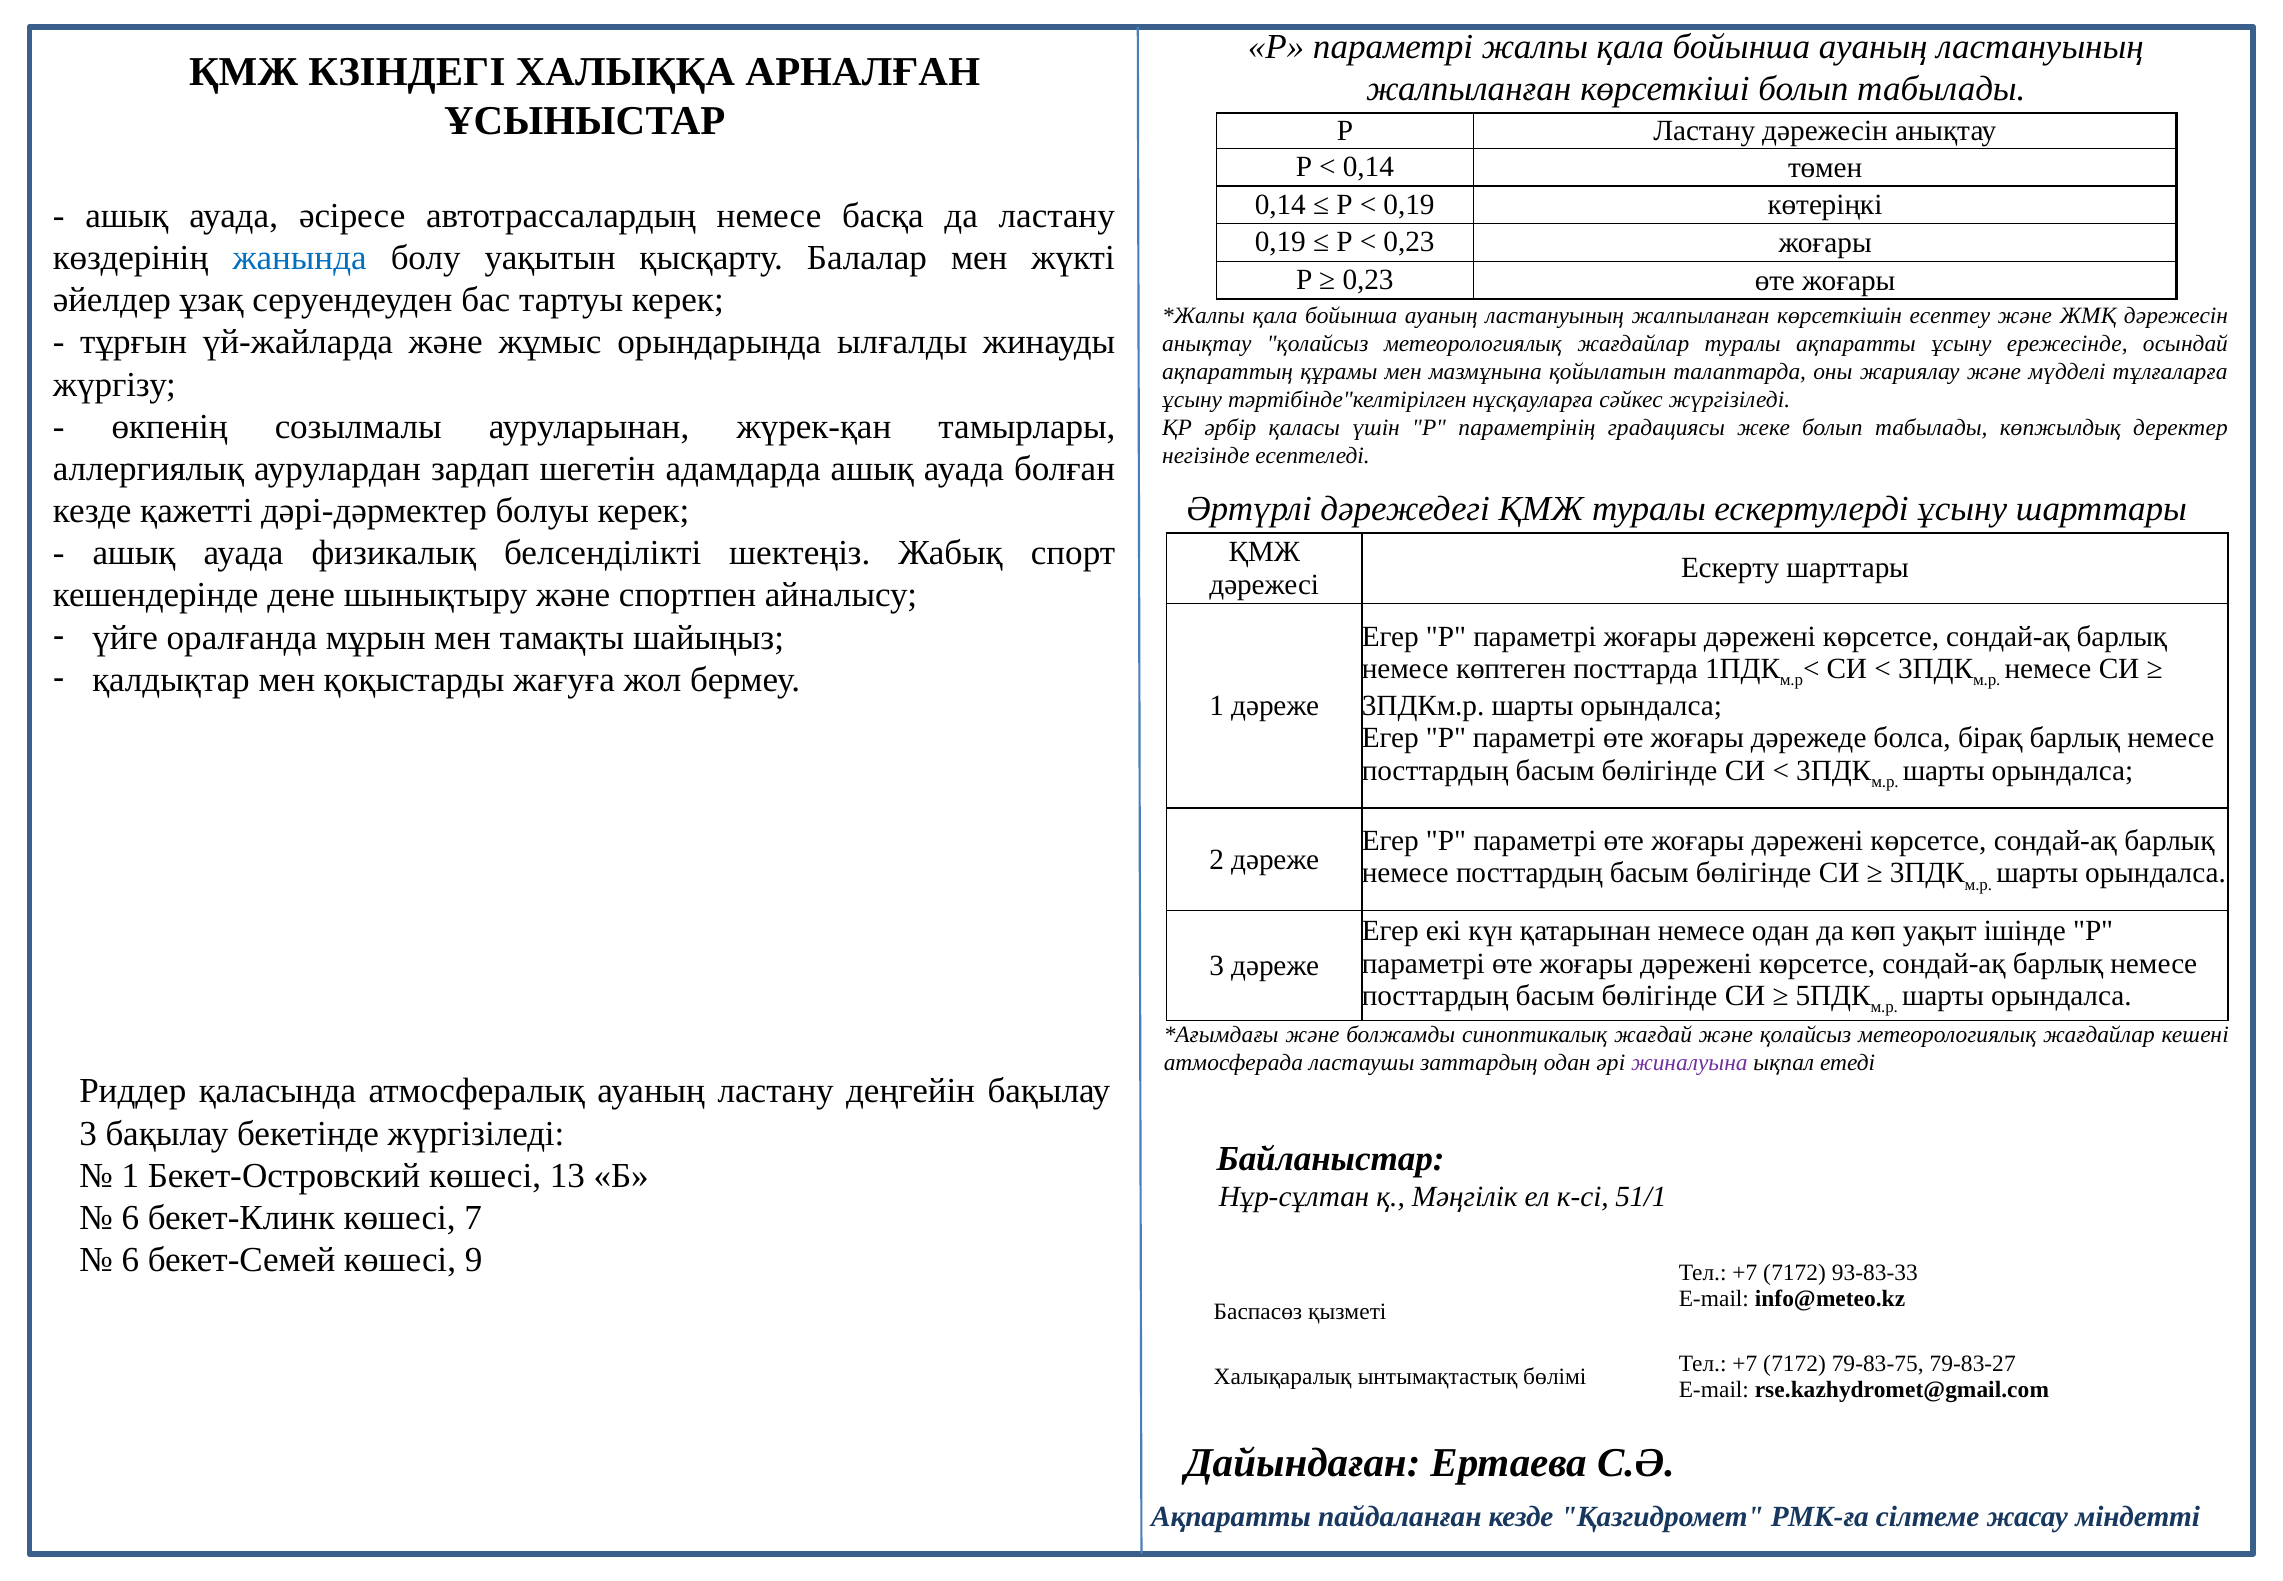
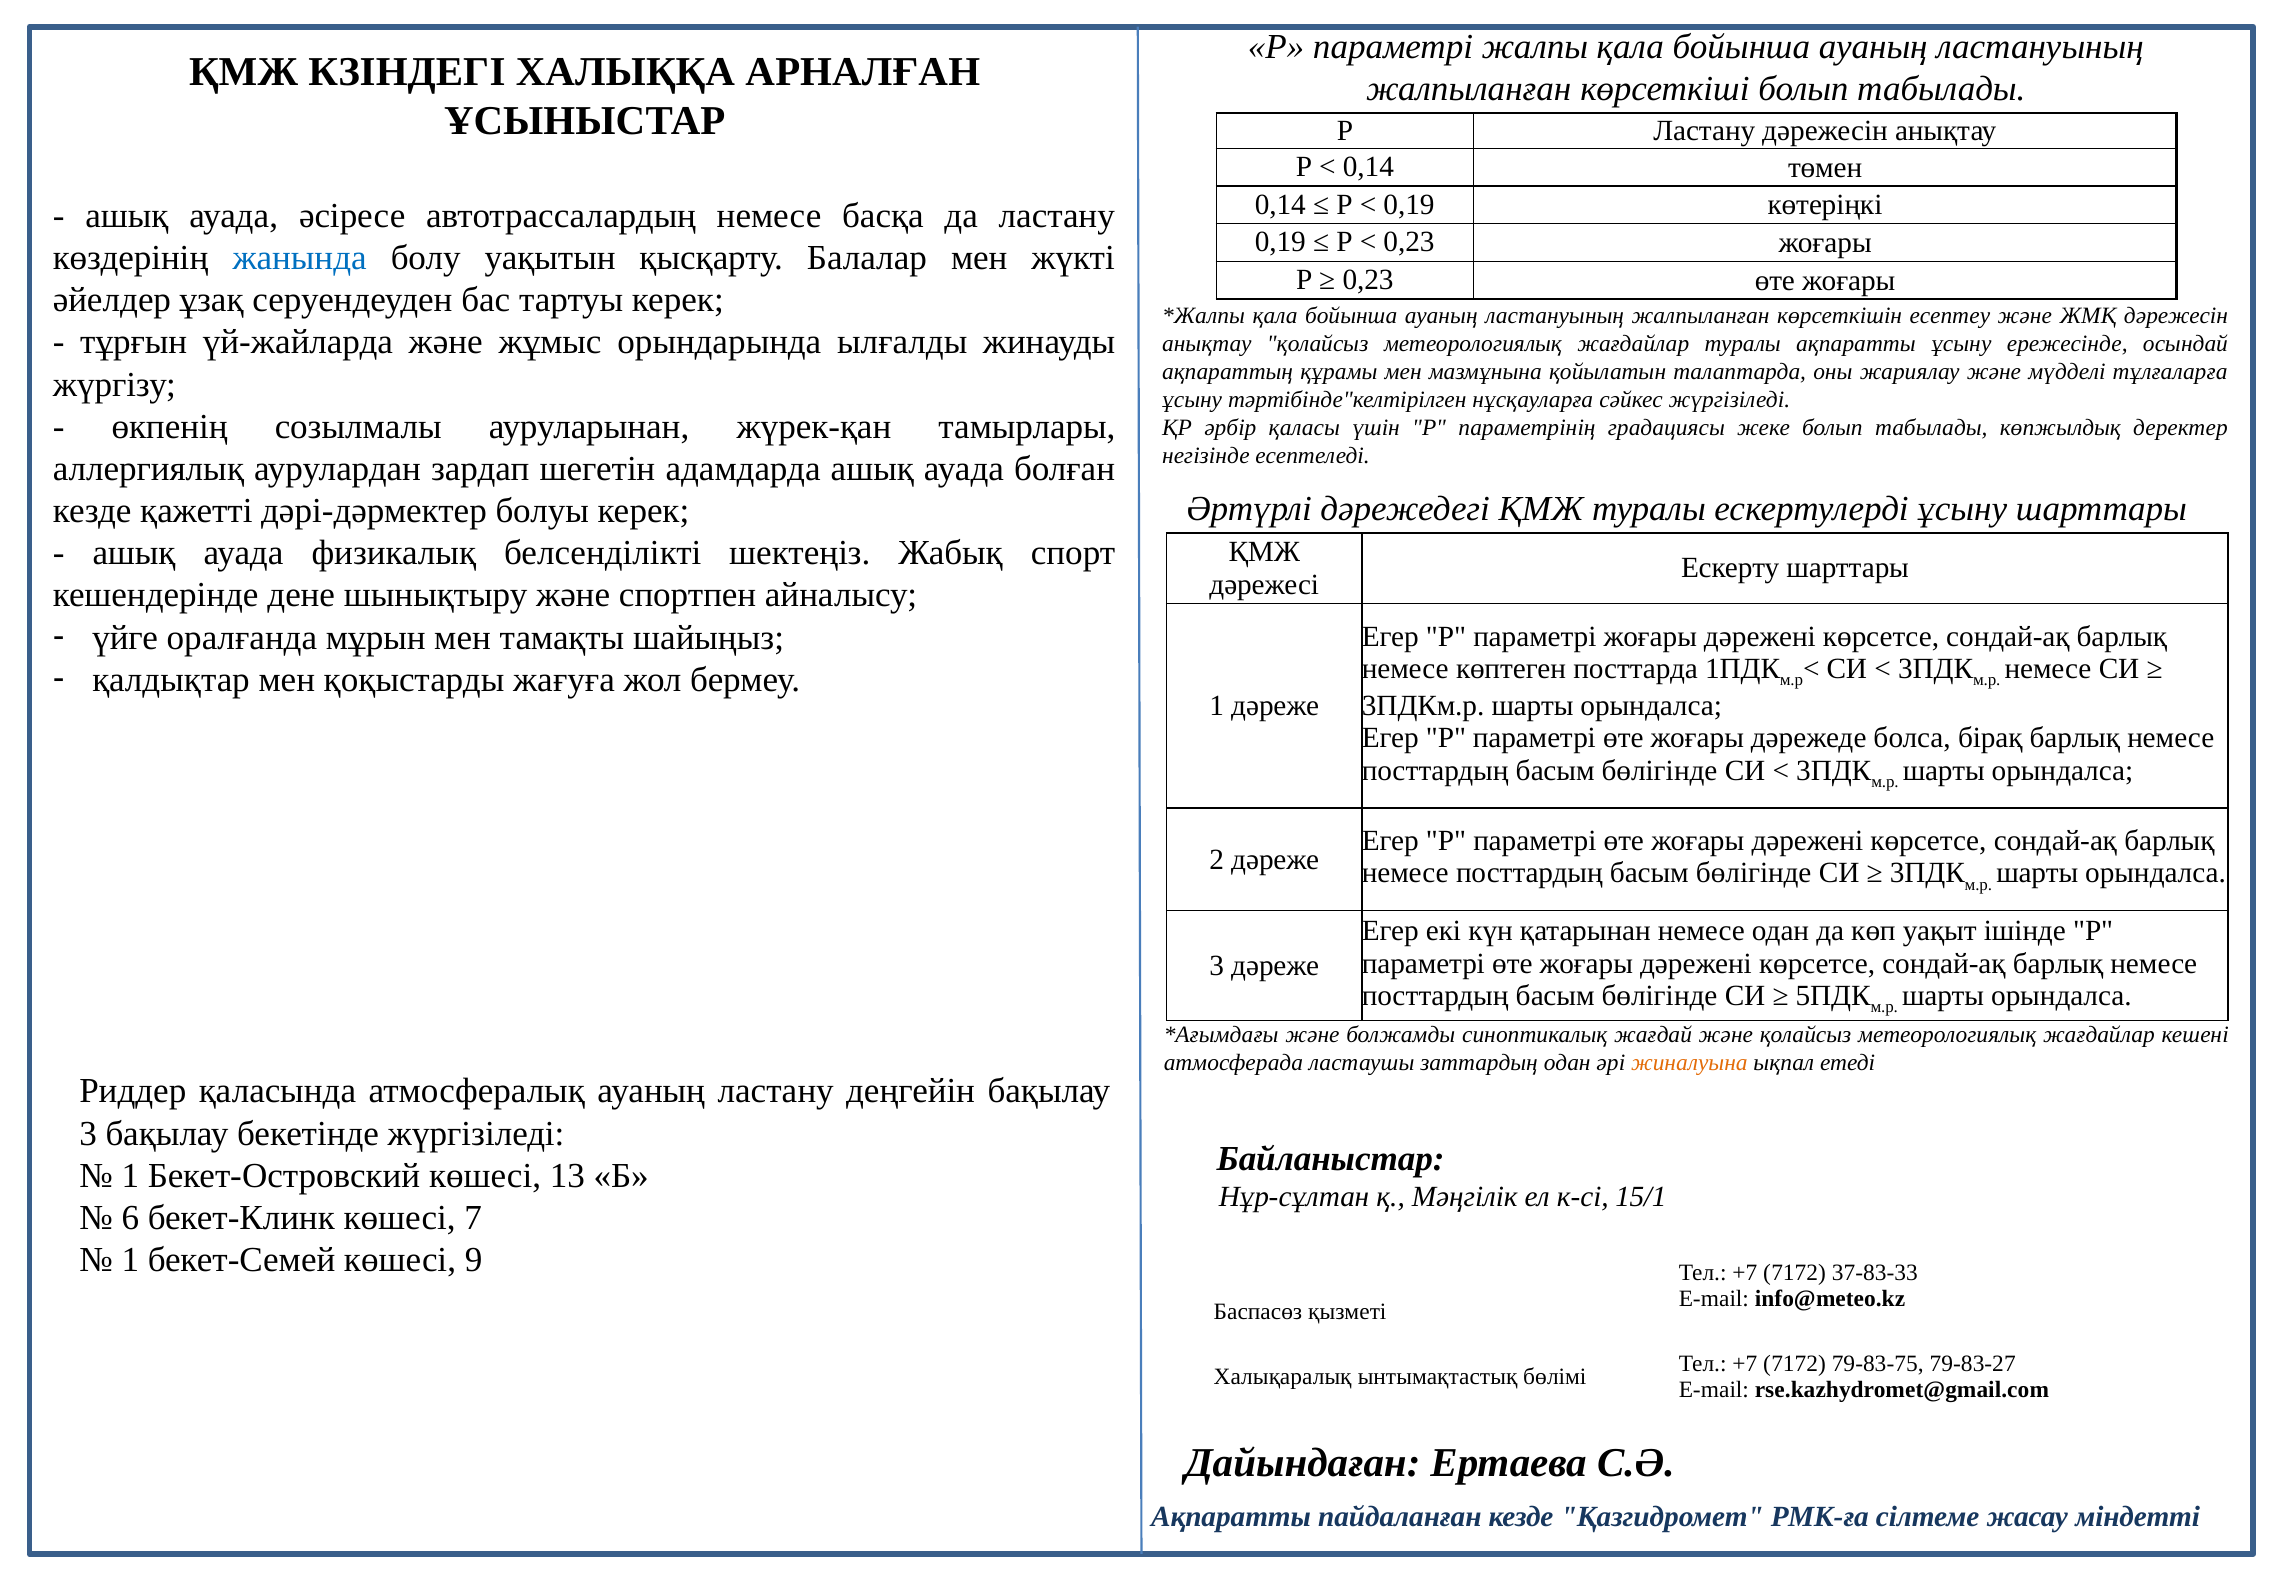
жиналуына colour: purple -> orange
51/1: 51/1 -> 15/1
6 at (130, 1260): 6 -> 1
93-83-33: 93-83-33 -> 37-83-33
